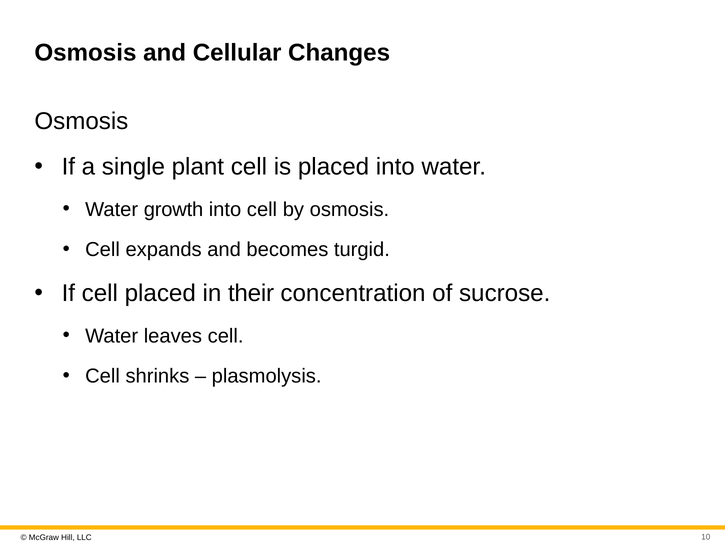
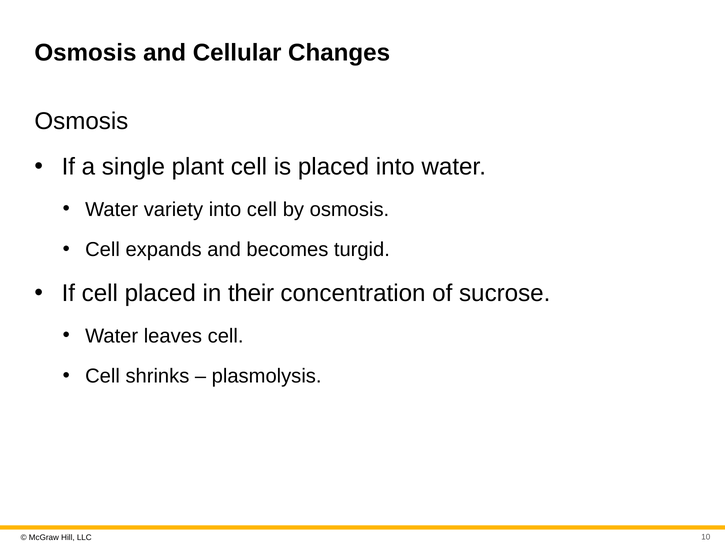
growth: growth -> variety
